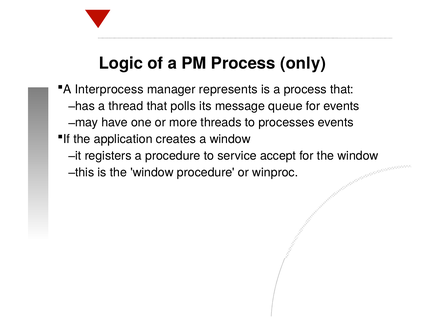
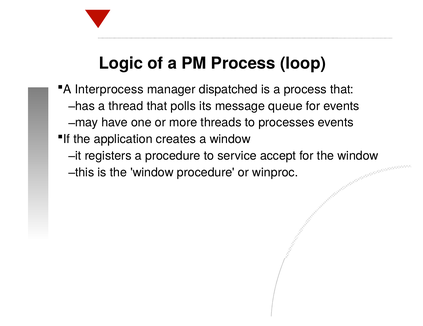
only: only -> loop
represents: represents -> dispatched
